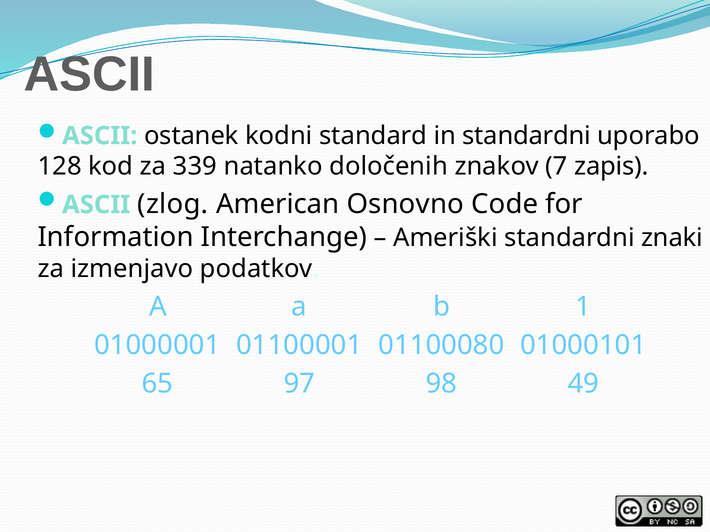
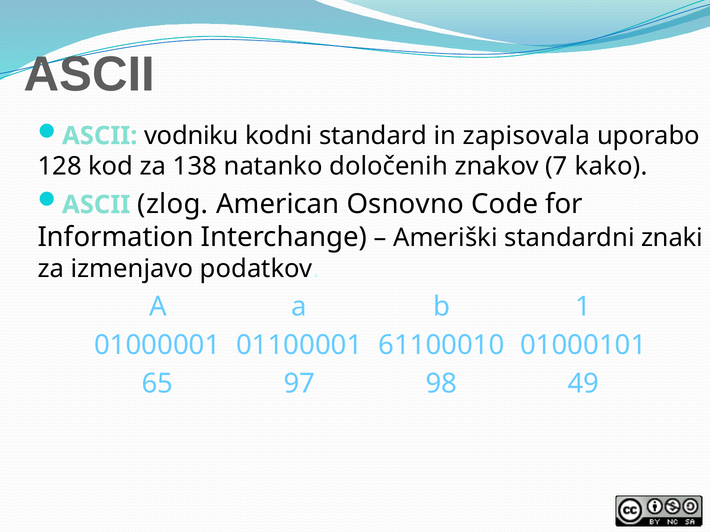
ostanek: ostanek -> vodniku
in standardni: standardni -> zapisovala
339: 339 -> 138
zapis: zapis -> kako
01100080: 01100080 -> 61100010
